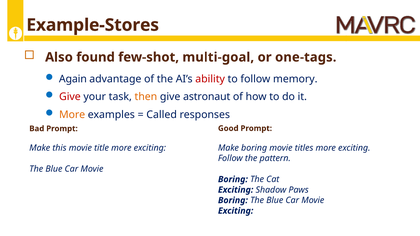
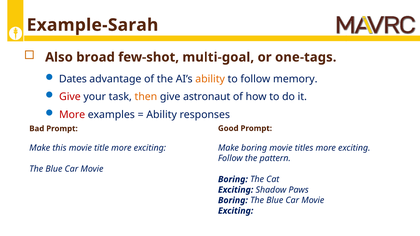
Example-Stores: Example-Stores -> Example-Sarah
found: found -> broad
Again: Again -> Dates
ability at (210, 79) colour: red -> orange
More at (72, 115) colour: orange -> red
Called at (162, 115): Called -> Ability
